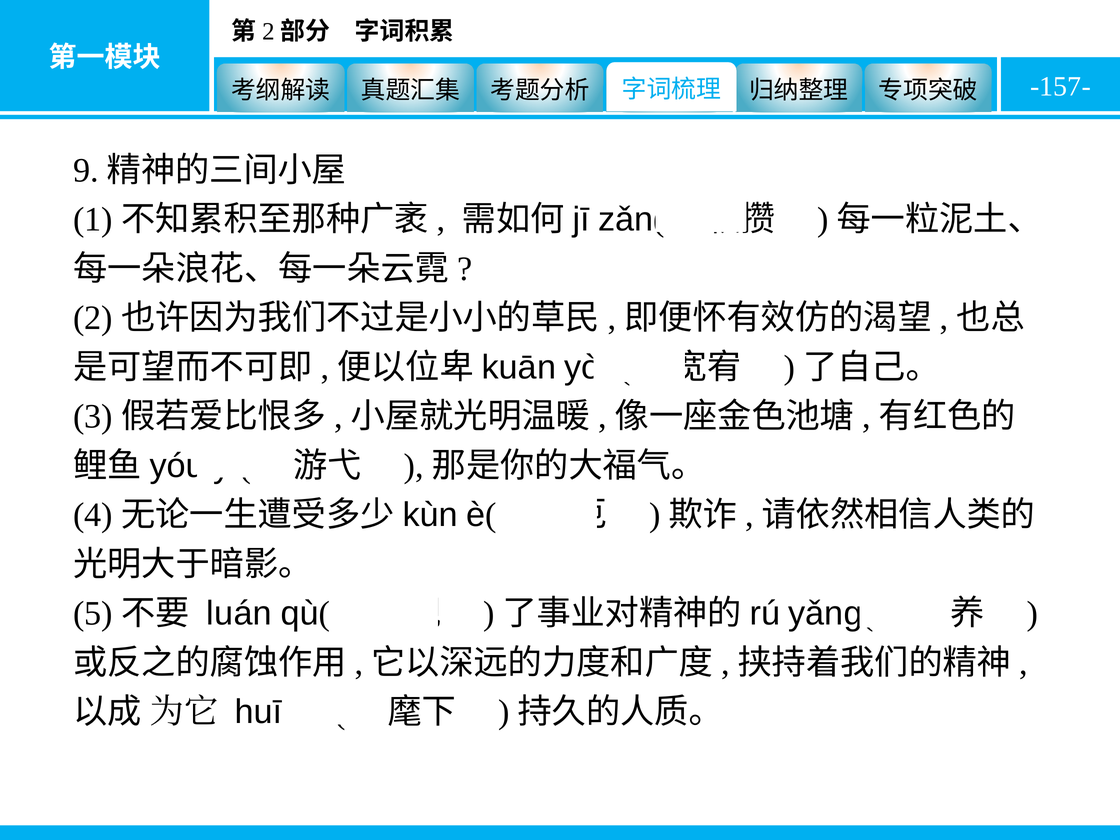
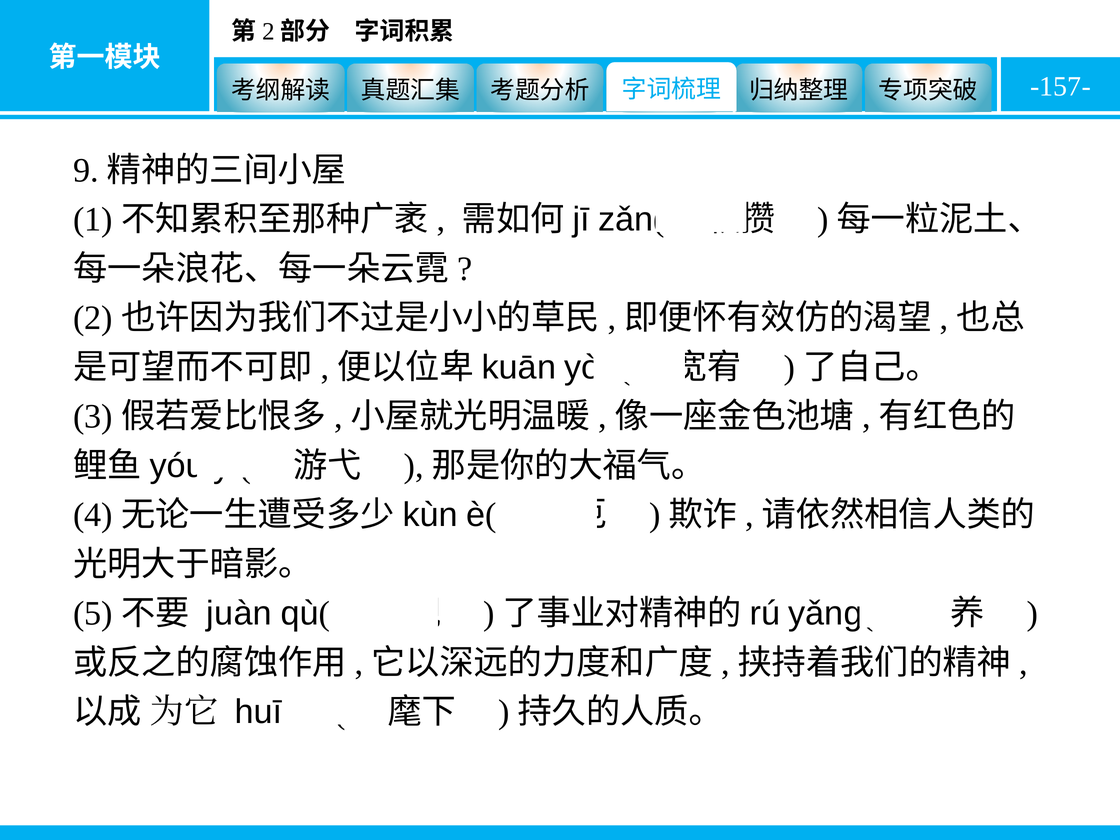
luán: luán -> juàn
